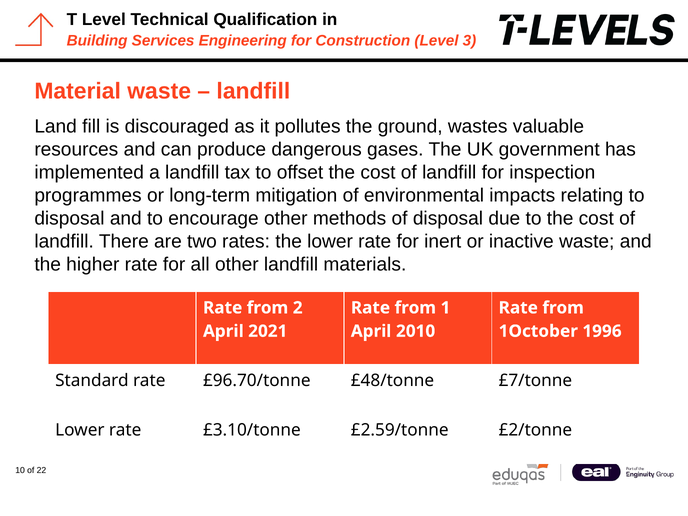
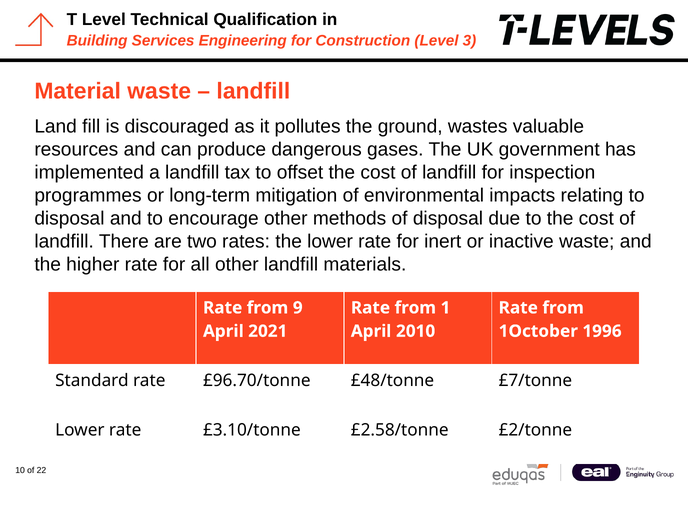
2: 2 -> 9
£2.59/tonne: £2.59/tonne -> £2.58/tonne
